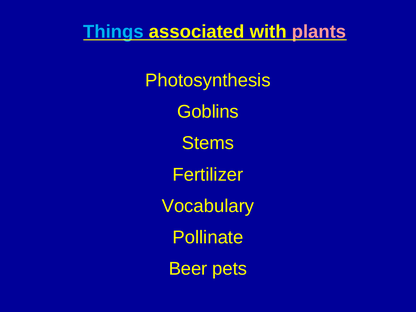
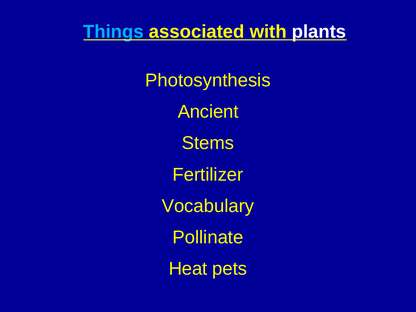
plants colour: pink -> white
Goblins: Goblins -> Ancient
Beer: Beer -> Heat
